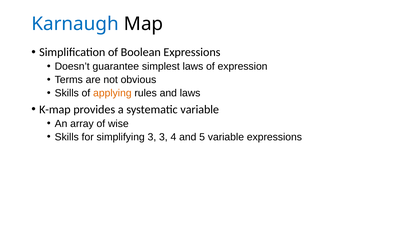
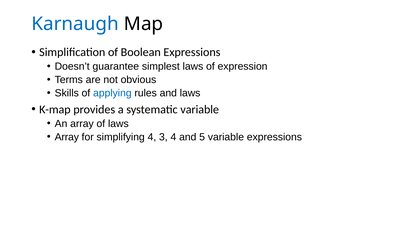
applying colour: orange -> blue
of wise: wise -> laws
Skills at (67, 137): Skills -> Array
simplifying 3: 3 -> 4
